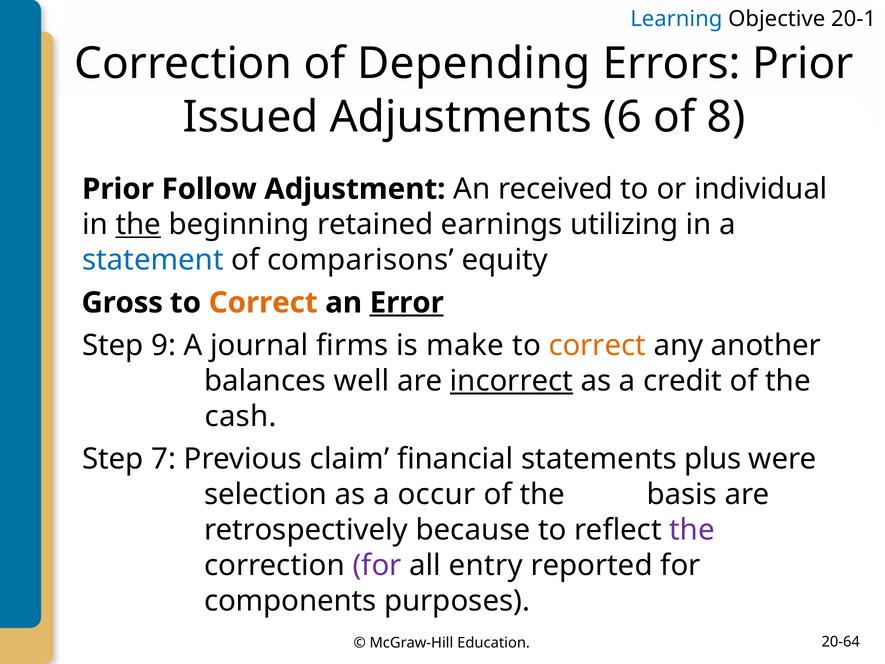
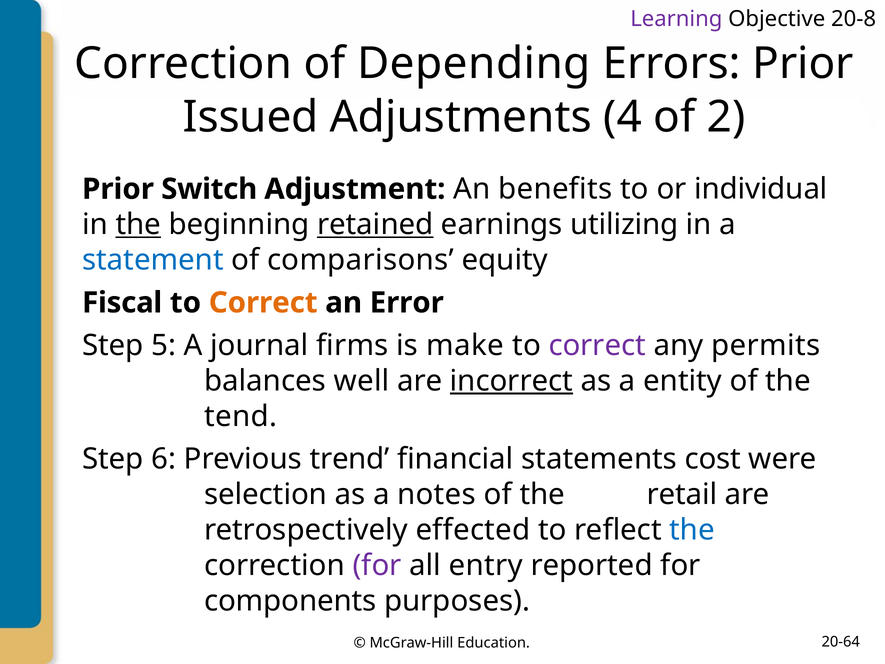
Learning colour: blue -> purple
20-1: 20-1 -> 20-8
6: 6 -> 4
8: 8 -> 2
Follow: Follow -> Switch
received: received -> benefits
retained underline: none -> present
Gross: Gross -> Fiscal
Error underline: present -> none
9: 9 -> 5
correct at (597, 345) colour: orange -> purple
another: another -> permits
credit: credit -> entity
cash: cash -> tend
7: 7 -> 6
claim: claim -> trend
plus: plus -> cost
occur: occur -> notes
basis: basis -> retail
because: because -> effected
the at (692, 530) colour: purple -> blue
